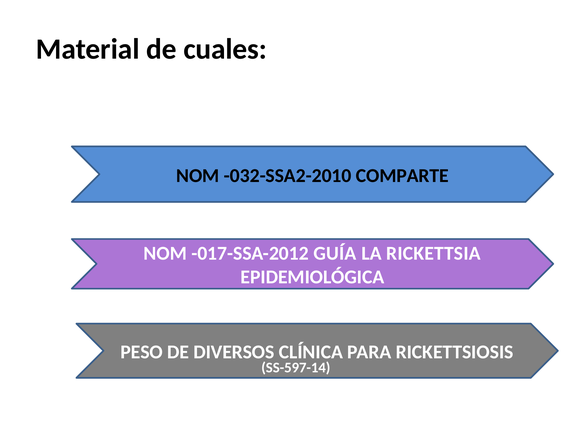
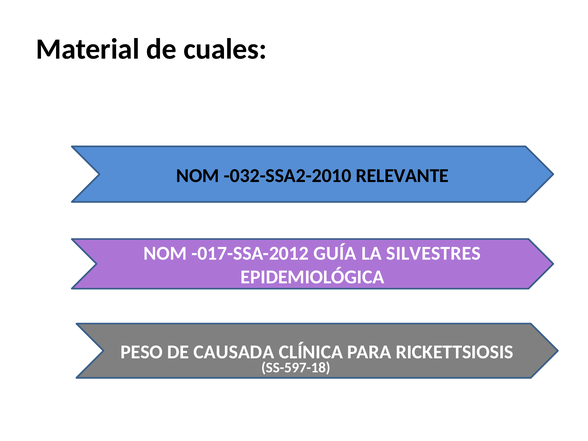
COMPARTE: COMPARTE -> RELEVANTE
RICKETTSIA: RICKETTSIA -> SILVESTRES
DIVERSOS: DIVERSOS -> CAUSADA
SS-597-14: SS-597-14 -> SS-597-18
